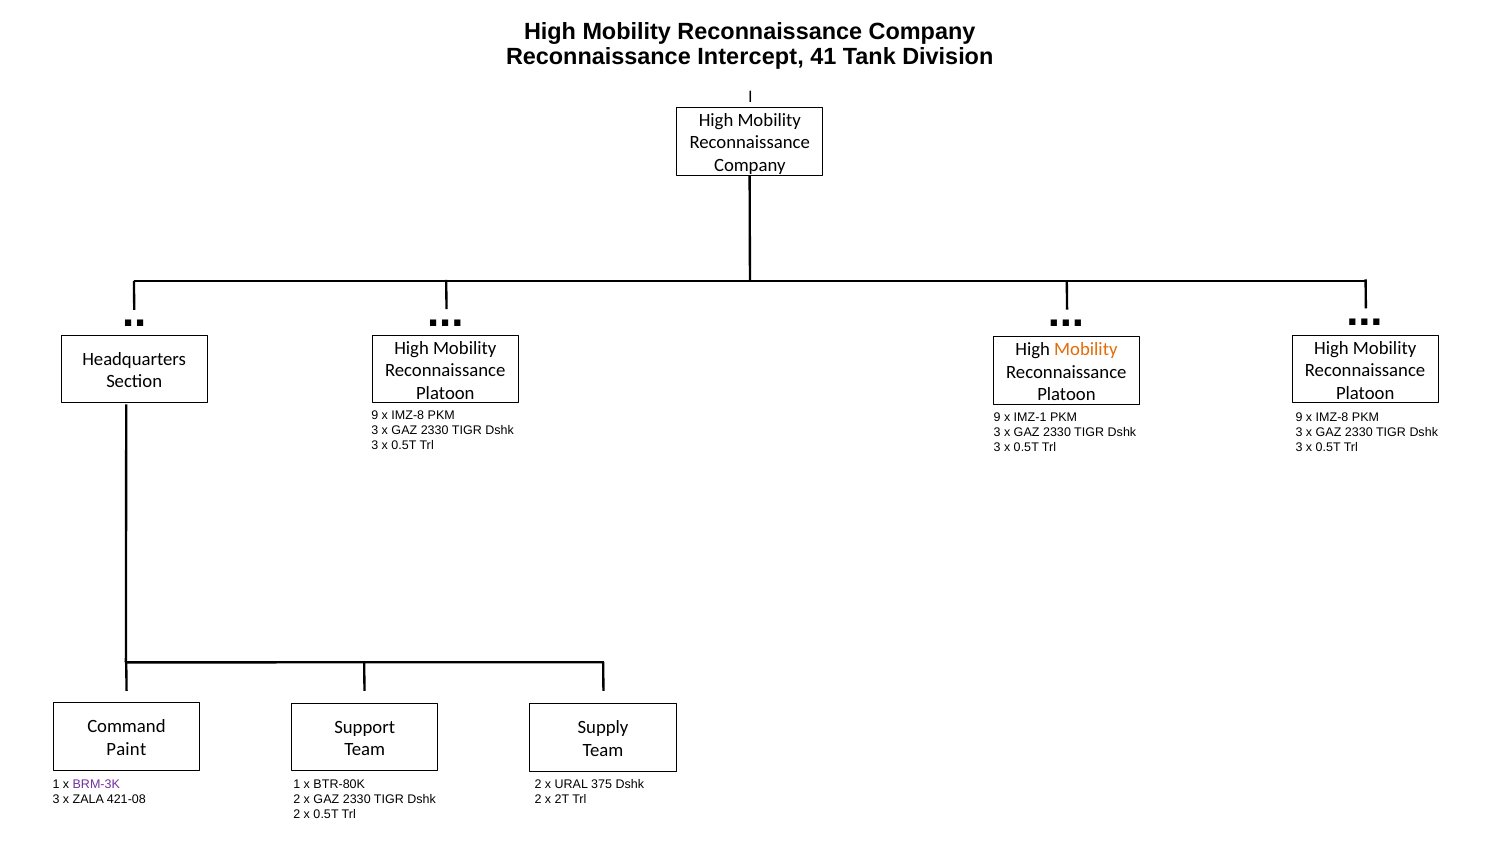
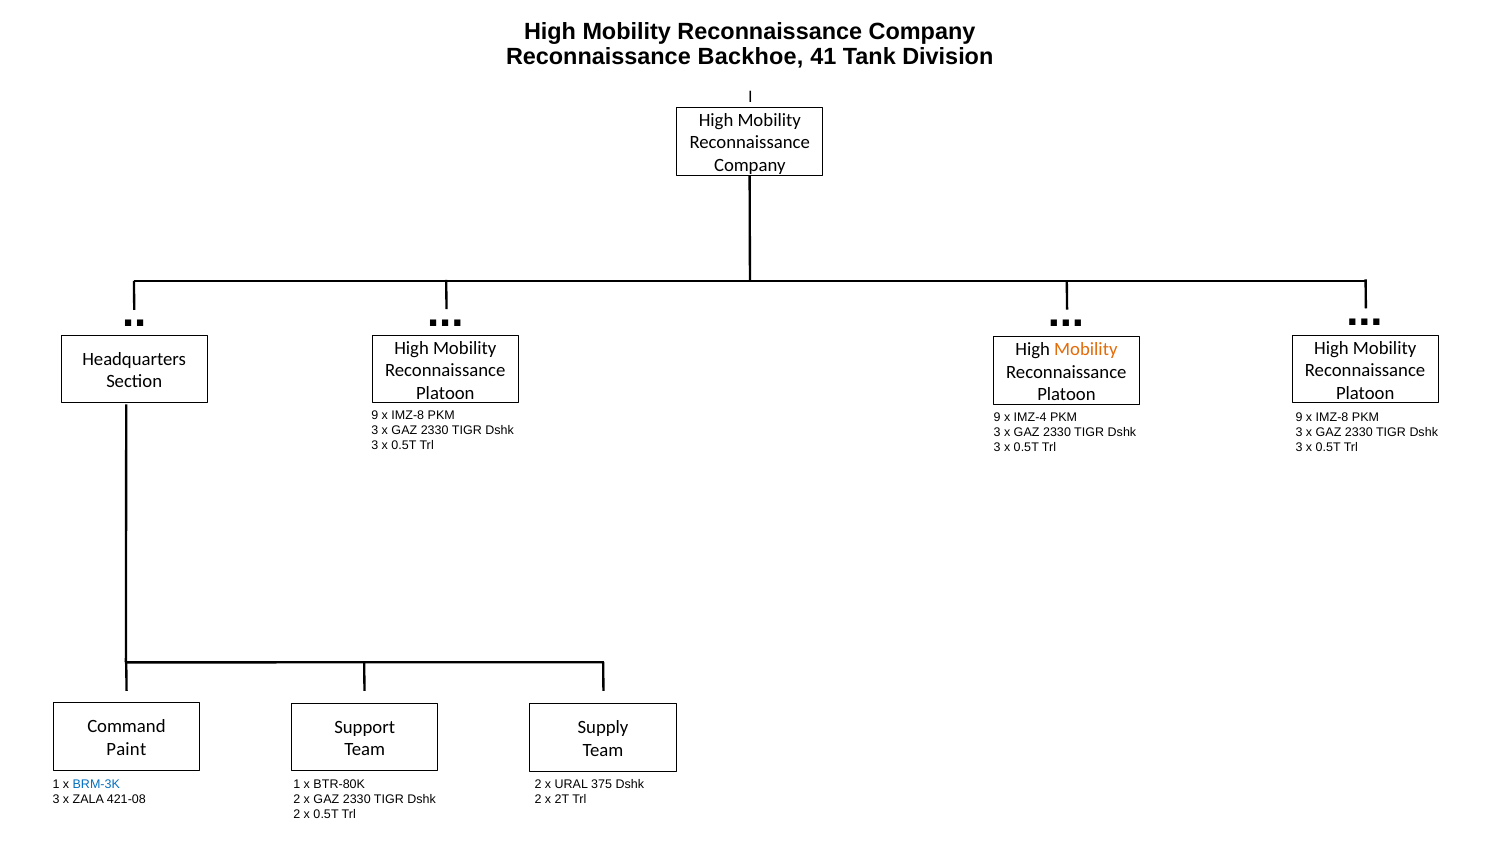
Intercept: Intercept -> Backhoe
IMZ-1: IMZ-1 -> IMZ-4
BRM-3K colour: purple -> blue
